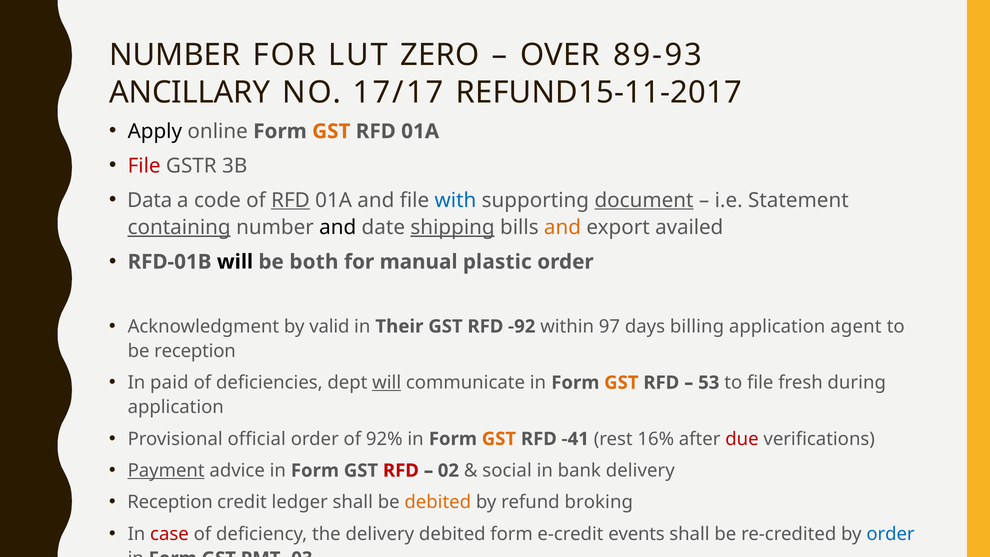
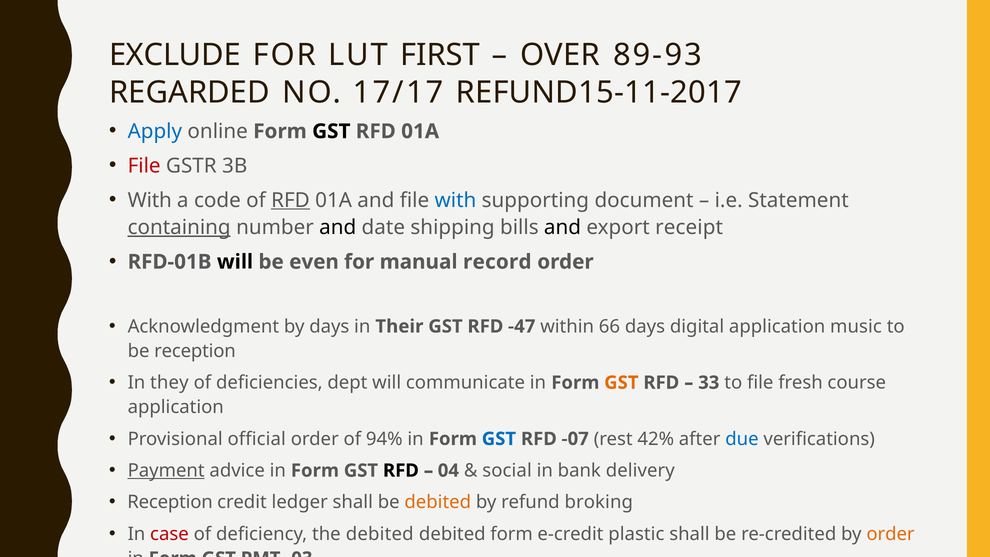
NUMBER at (175, 55): NUMBER -> EXCLUDE
ZERO: ZERO -> FIRST
ANCILLARY: ANCILLARY -> REGARDED
Apply colour: black -> blue
GST at (331, 131) colour: orange -> black
Data at (150, 200): Data -> With
document underline: present -> none
shipping underline: present -> none
and at (562, 227) colour: orange -> black
availed: availed -> receipt
both: both -> even
plastic: plastic -> record
by valid: valid -> days
-92: -92 -> -47
97: 97 -> 66
billing: billing -> digital
agent: agent -> music
paid: paid -> they
will at (387, 383) underline: present -> none
53: 53 -> 33
during: during -> course
92%: 92% -> 94%
GST at (499, 439) colour: orange -> blue
-41: -41 -> -07
16%: 16% -> 42%
due colour: red -> blue
RFD at (401, 471) colour: red -> black
02: 02 -> 04
the delivery: delivery -> debited
events: events -> plastic
order at (891, 534) colour: blue -> orange
